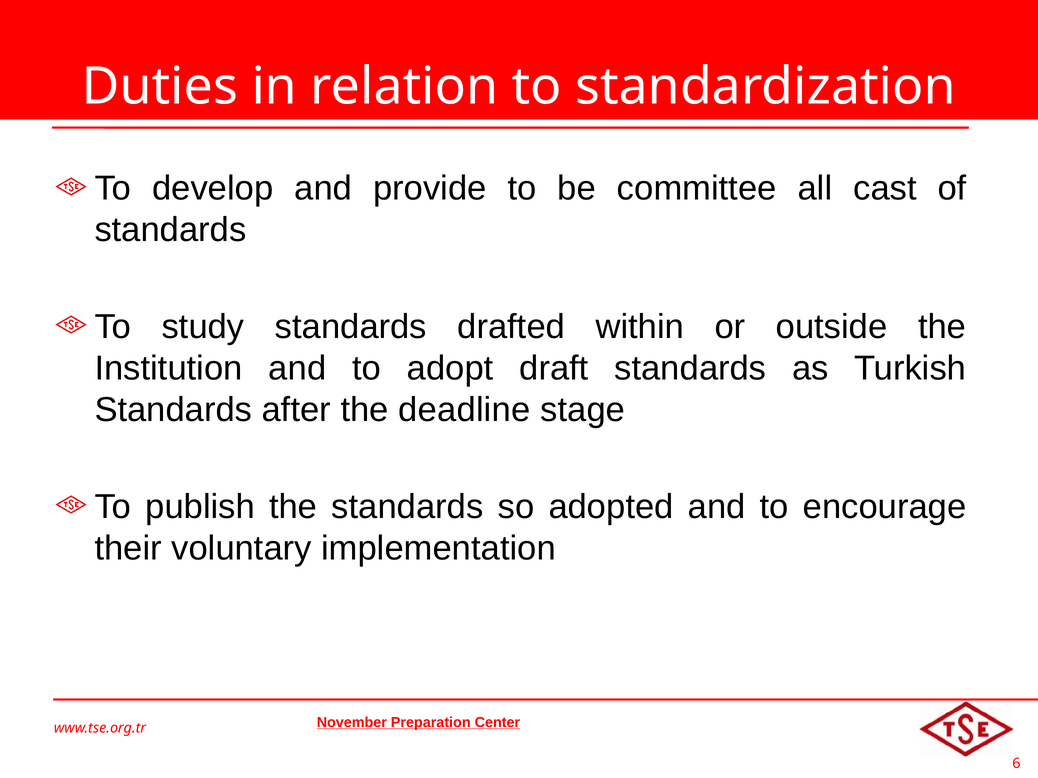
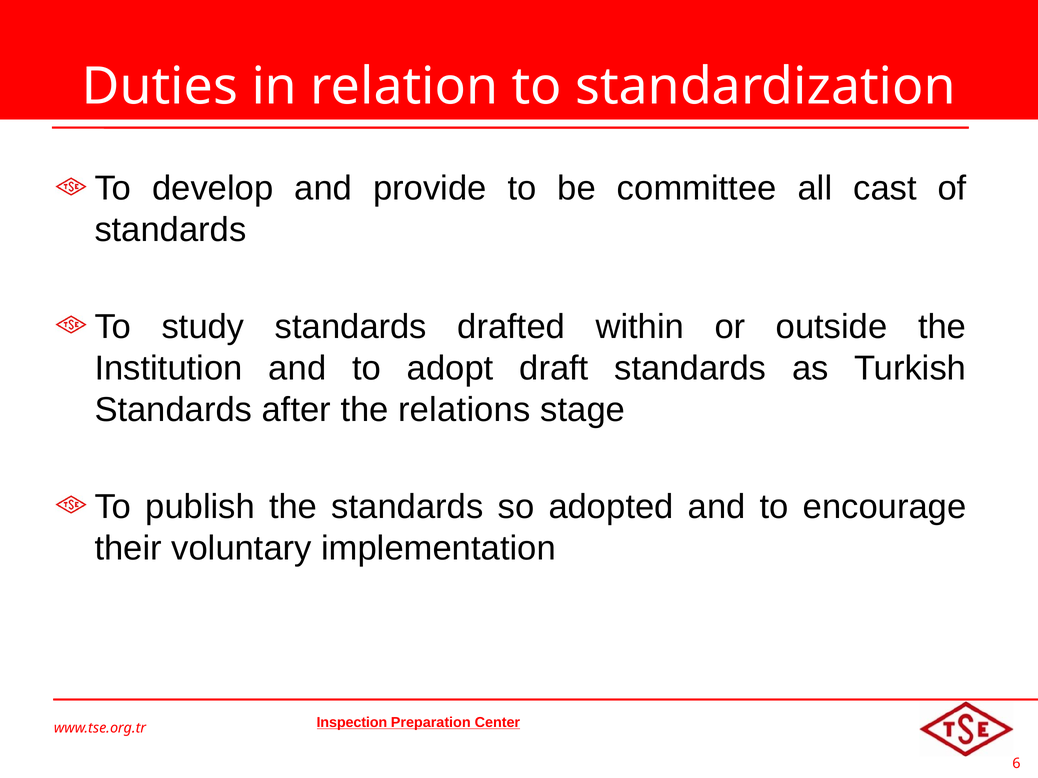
deadline: deadline -> relations
November: November -> Inspection
